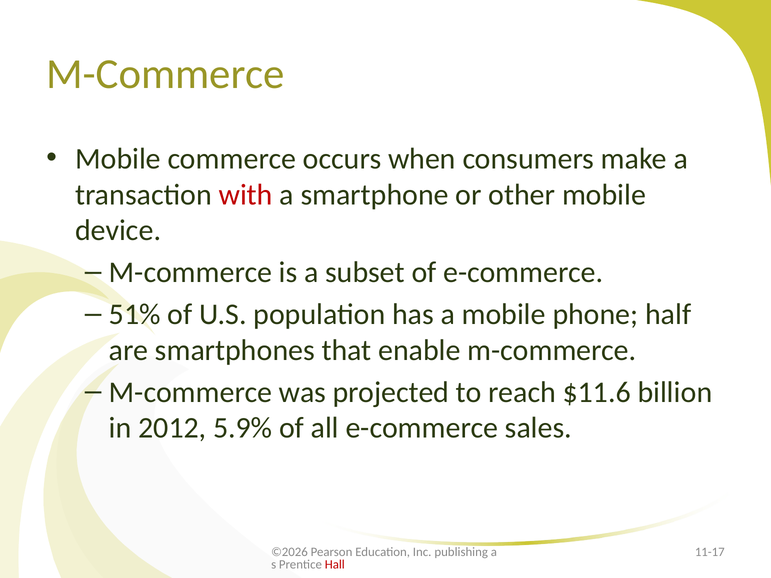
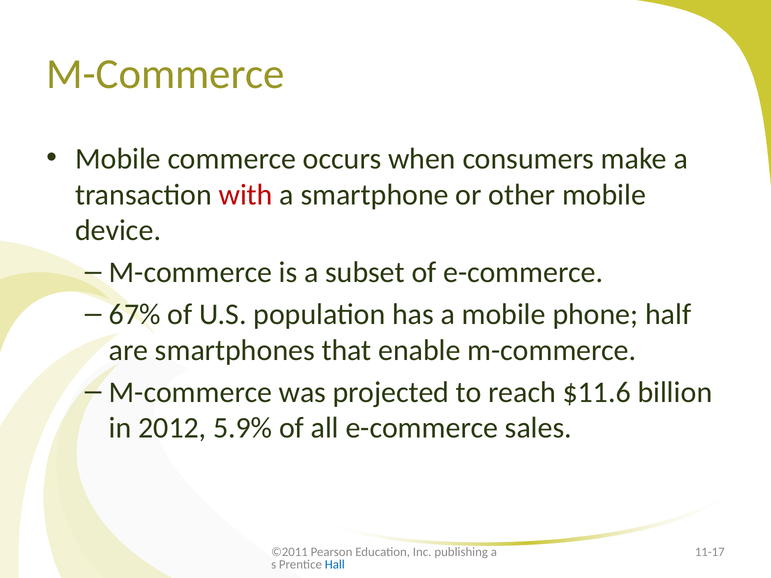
51%: 51% -> 67%
©2026: ©2026 -> ©2011
Hall colour: red -> blue
